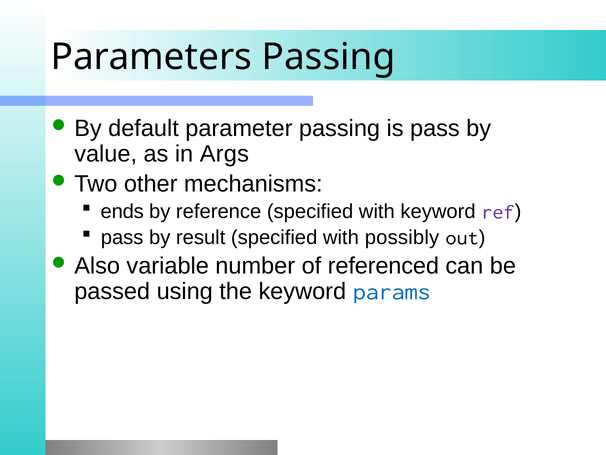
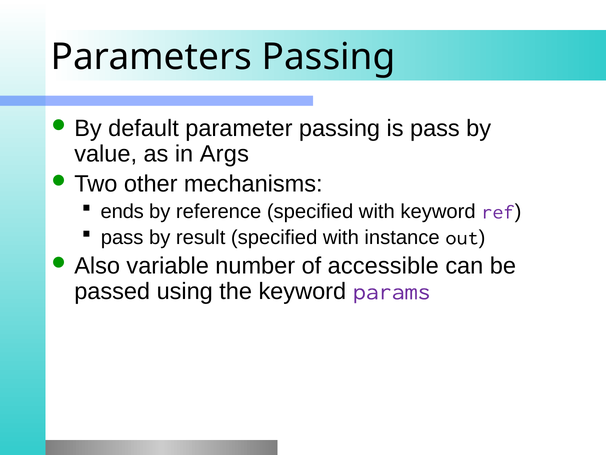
possibly: possibly -> instance
referenced: referenced -> accessible
params colour: blue -> purple
